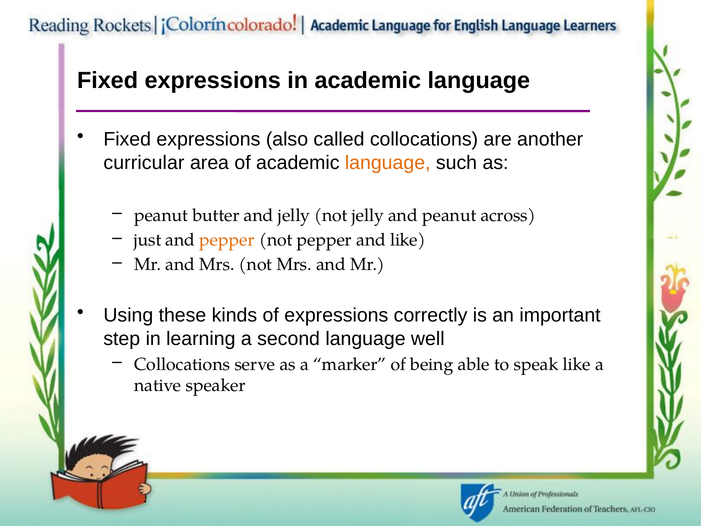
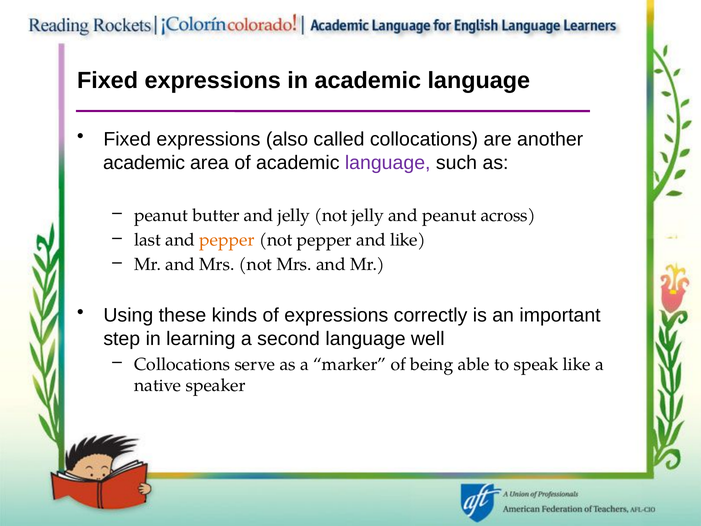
curricular at (144, 163): curricular -> academic
language at (388, 163) colour: orange -> purple
just: just -> last
